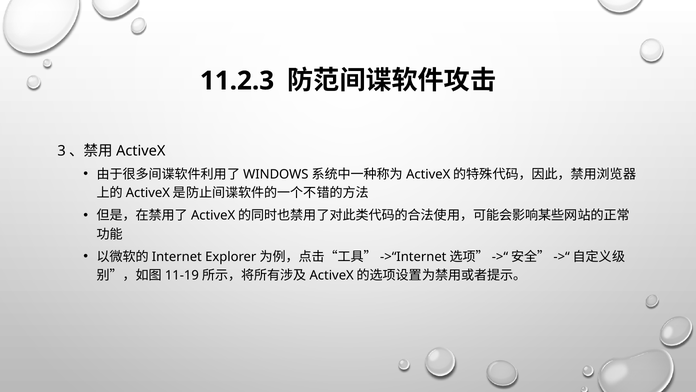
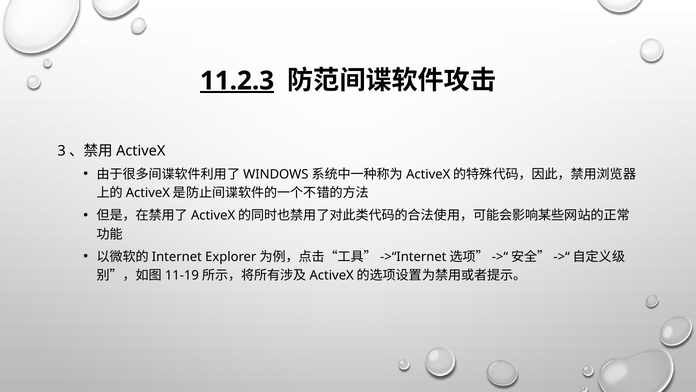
11.2.3 underline: none -> present
